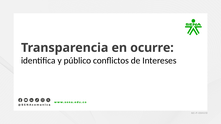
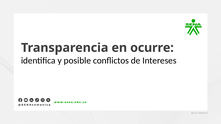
público: público -> posible
